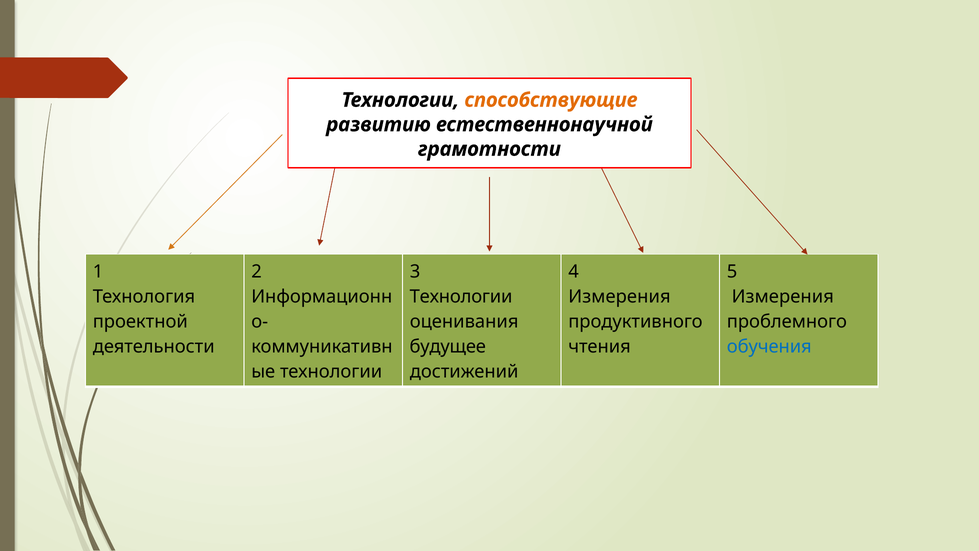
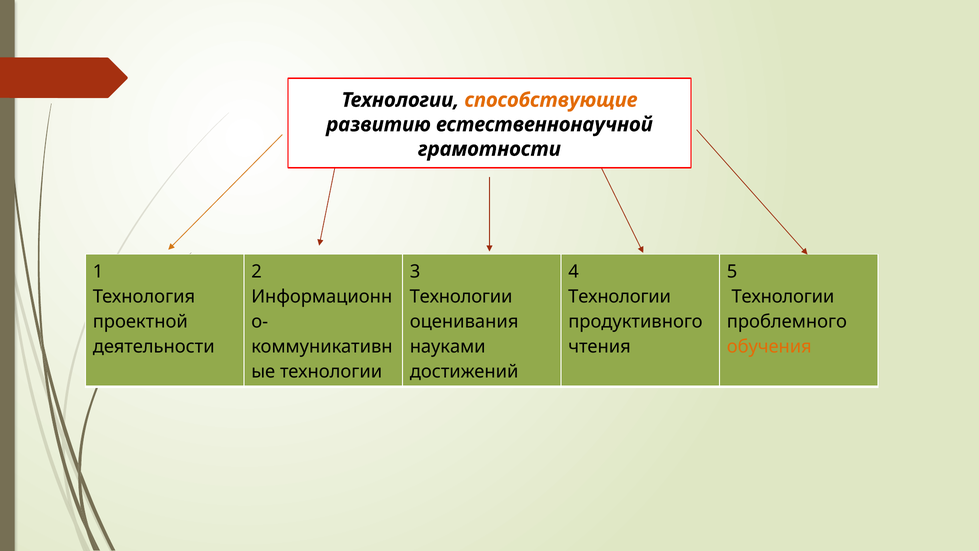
Измерения at (619, 296): Измерения -> Технологии
Измерения at (783, 296): Измерения -> Технологии
будущее: будущее -> науками
обучения colour: blue -> orange
